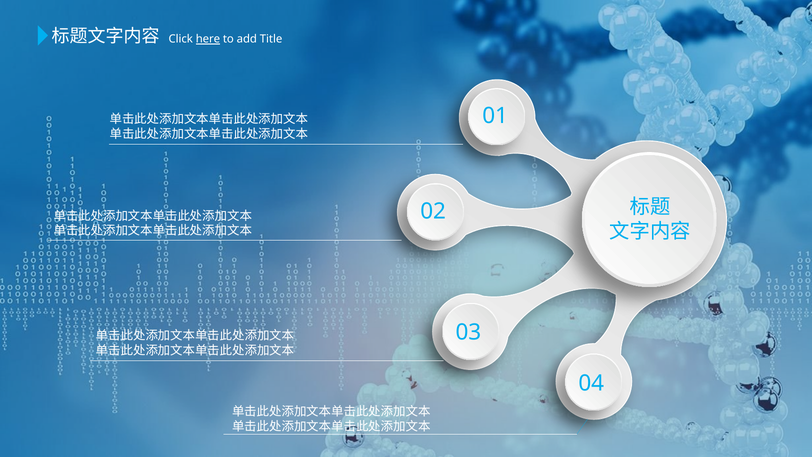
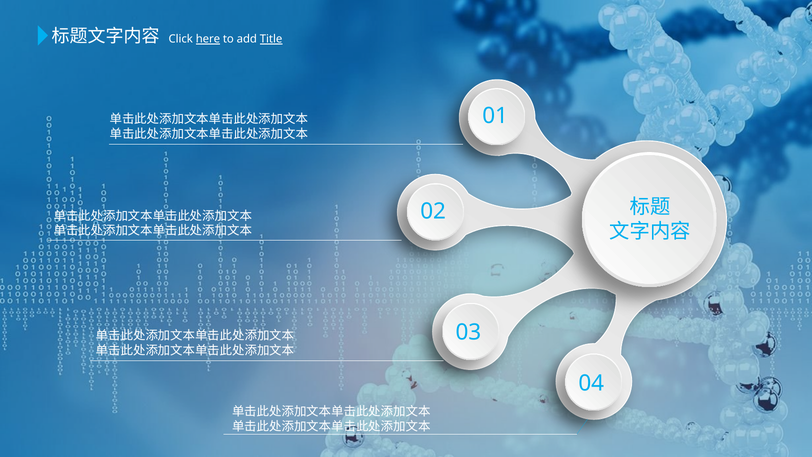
Title underline: none -> present
